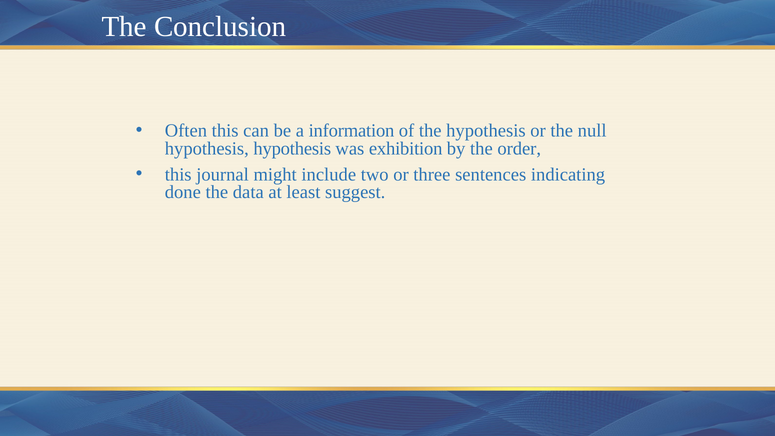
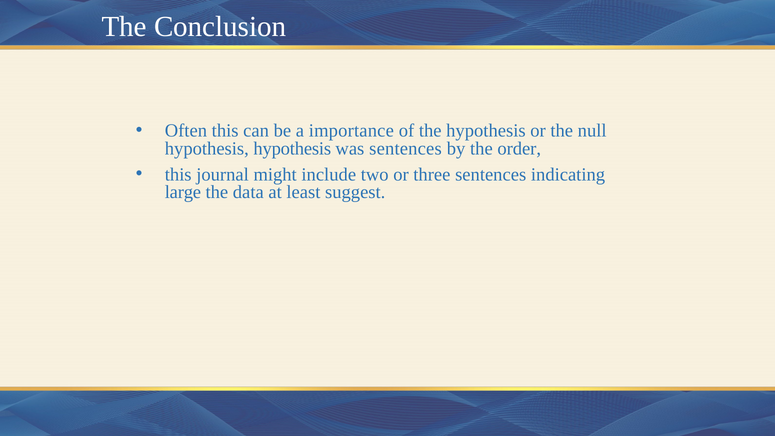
information: information -> importance
was exhibition: exhibition -> sentences
done: done -> large
